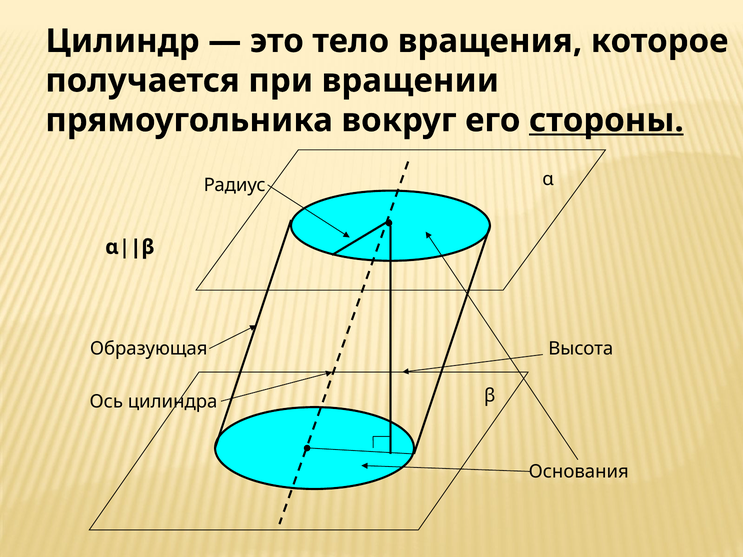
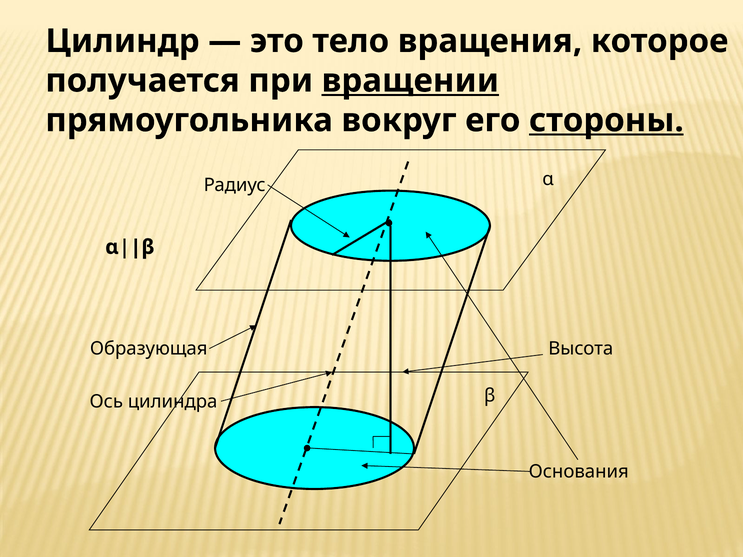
вращении underline: none -> present
